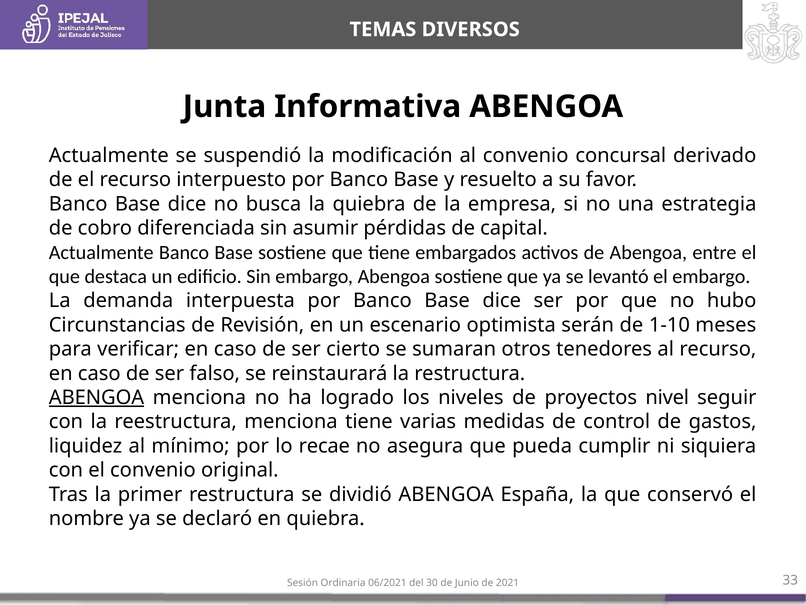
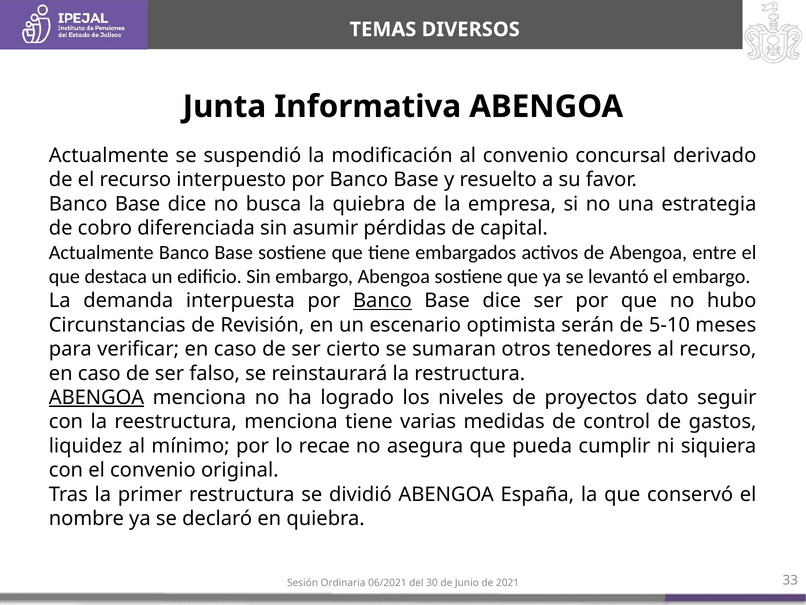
Banco at (382, 301) underline: none -> present
1-10: 1-10 -> 5-10
nivel: nivel -> dato
